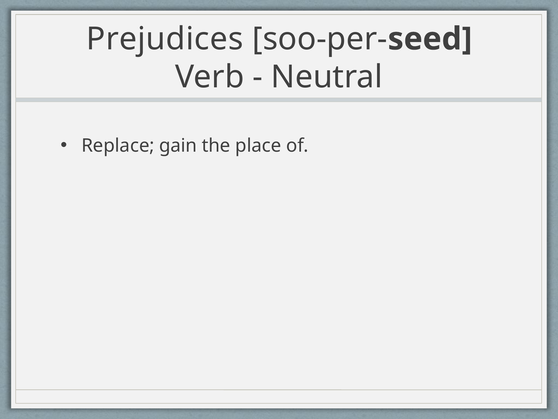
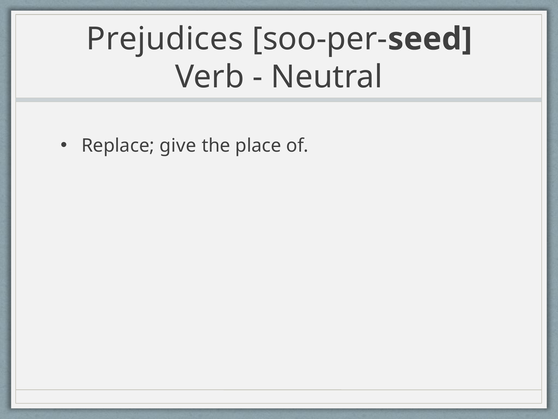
gain: gain -> give
